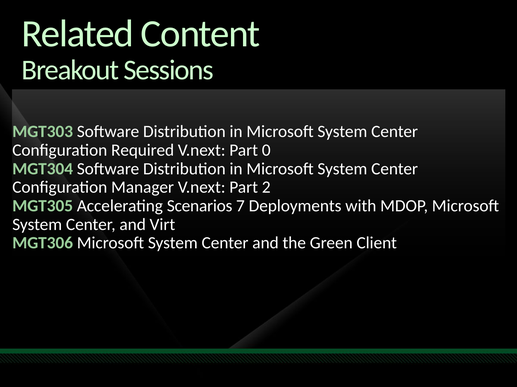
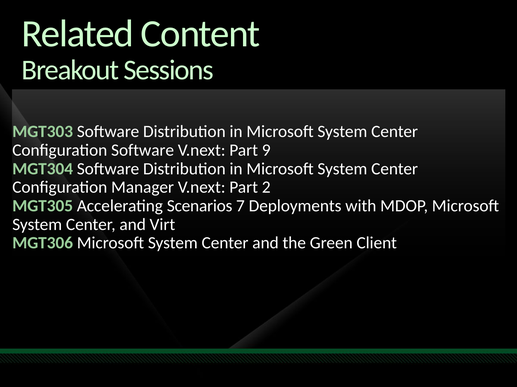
Configuration Required: Required -> Software
0: 0 -> 9
